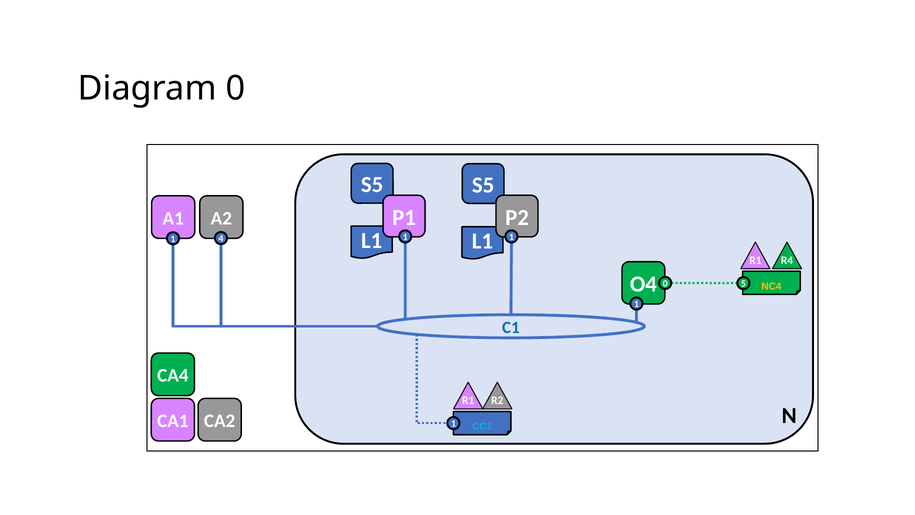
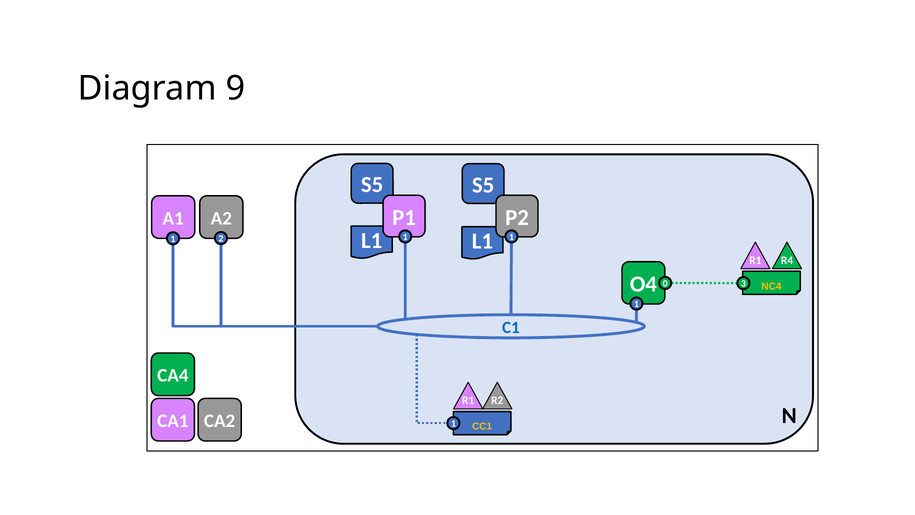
Diagram 0: 0 -> 9
4: 4 -> 2
5: 5 -> 3
CC1 colour: light blue -> yellow
